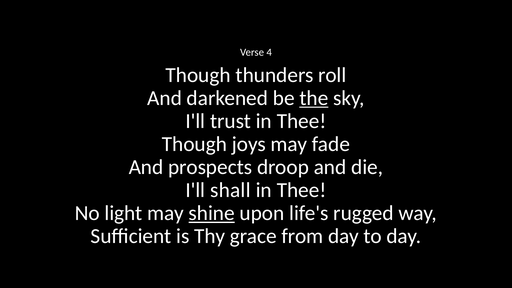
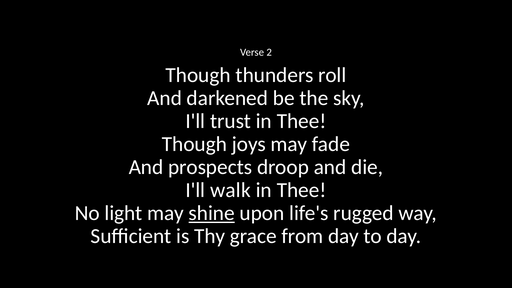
4: 4 -> 2
the underline: present -> none
shall: shall -> walk
